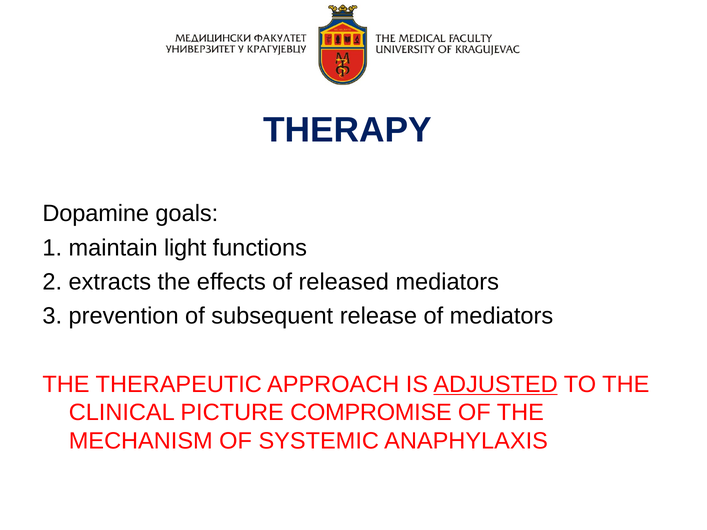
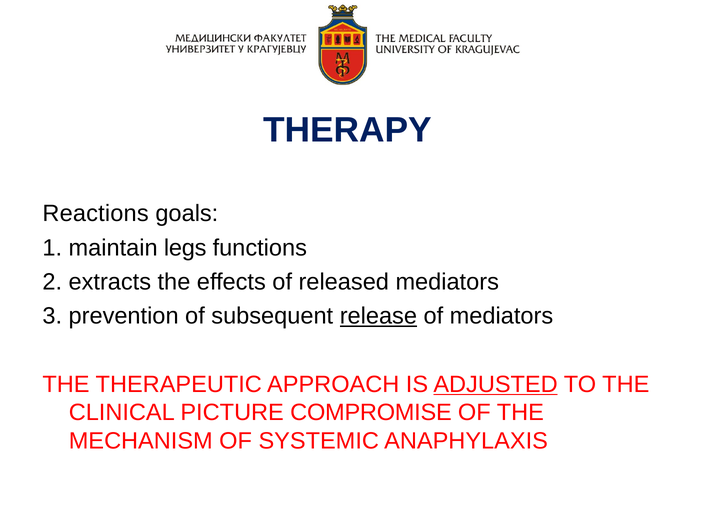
Dopamine: Dopamine -> Reactions
light: light -> legs
release underline: none -> present
